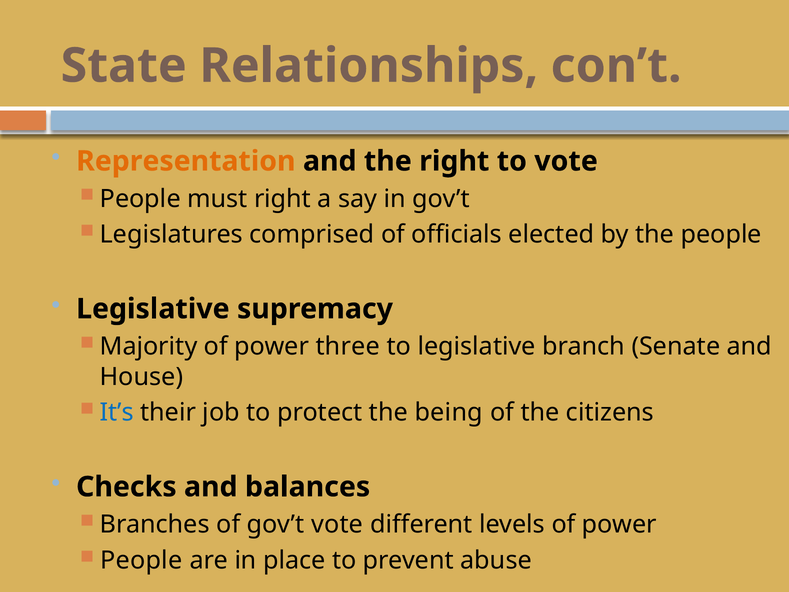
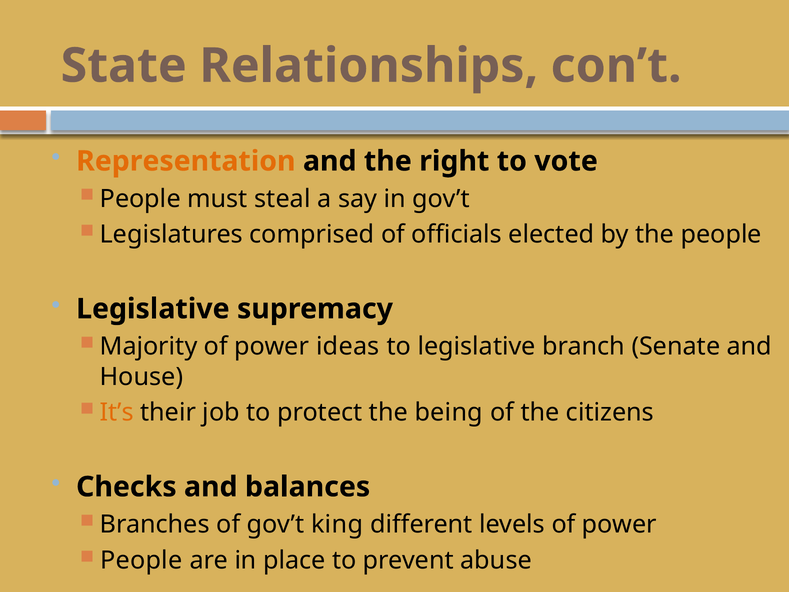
must right: right -> steal
three: three -> ideas
It’s colour: blue -> orange
gov’t vote: vote -> king
